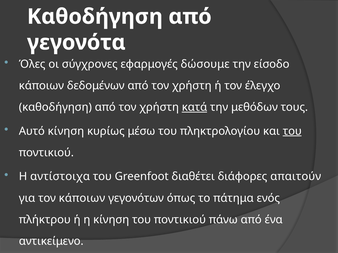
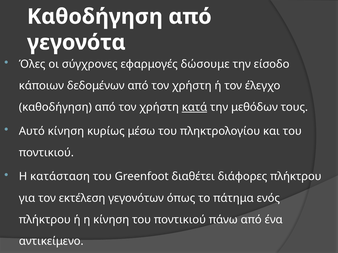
του at (292, 131) underline: present -> none
αντίστοιχα: αντίστοιχα -> κατάσταση
διάφορες απαιτούν: απαιτούν -> πλήκτρου
τον κάποιων: κάποιων -> εκτέλεση
